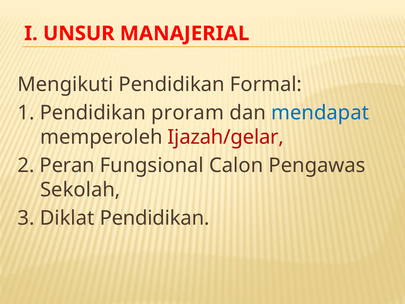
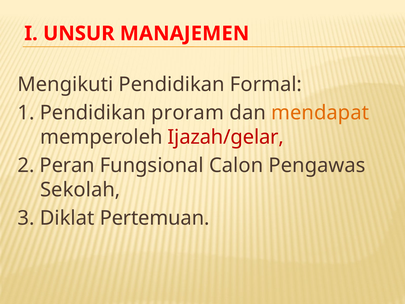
MANAJERIAL: MANAJERIAL -> MANAJEMEN
mendapat colour: blue -> orange
Diklat Pendidikan: Pendidikan -> Pertemuan
